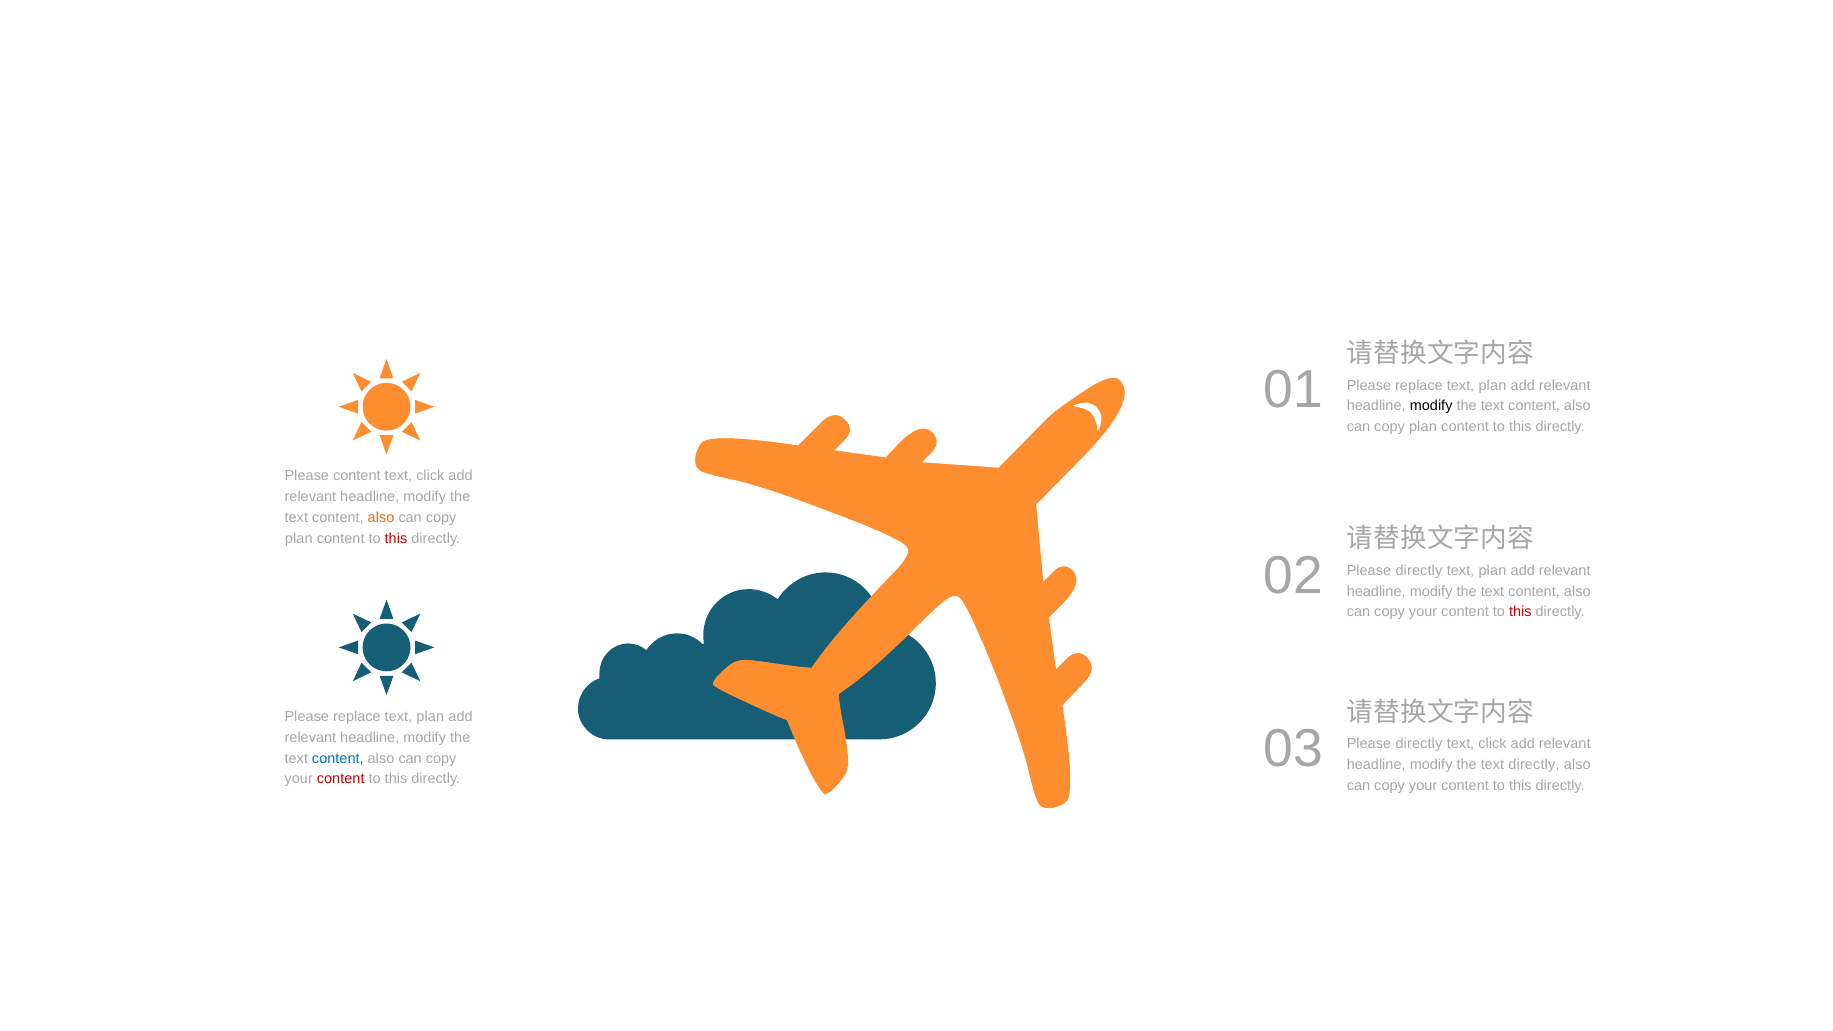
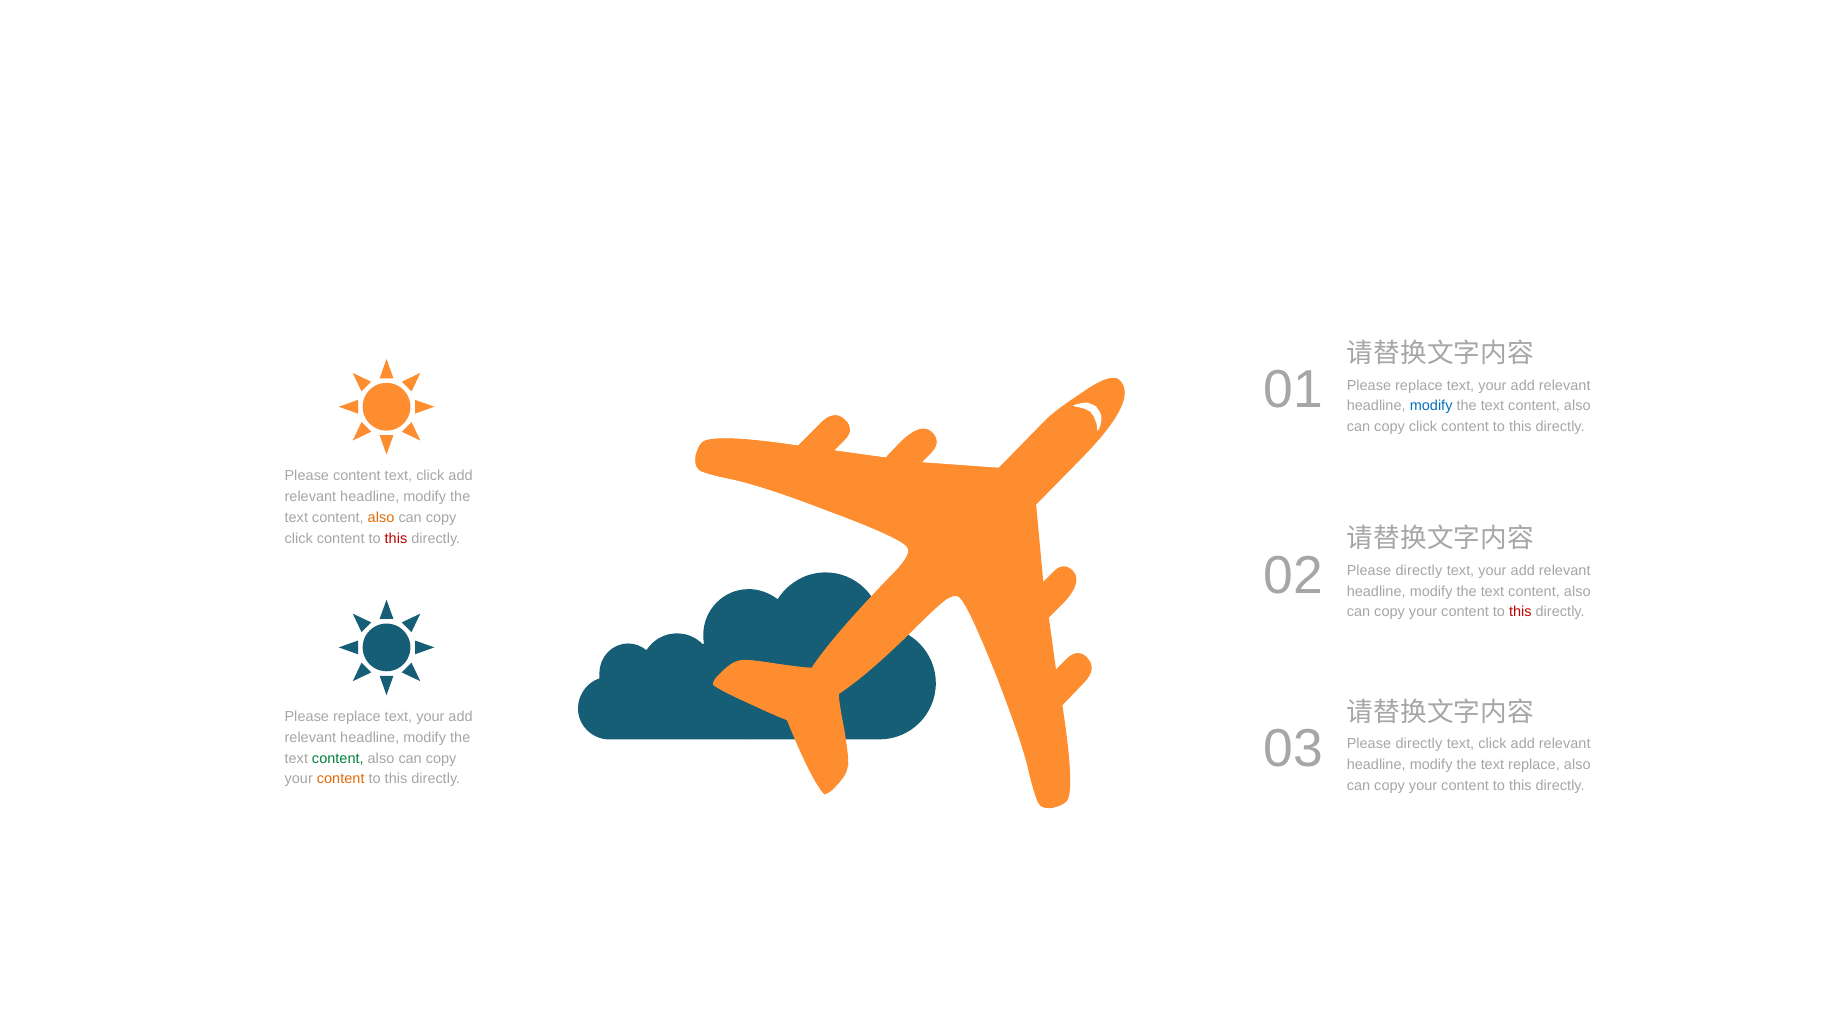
plan at (1492, 385): plan -> your
modify at (1431, 406) colour: black -> blue
plan at (1423, 427): plan -> click
plan at (299, 538): plan -> click
plan at (1492, 571): plan -> your
plan at (430, 717): plan -> your
content at (338, 758) colour: blue -> green
text directly: directly -> replace
content at (341, 779) colour: red -> orange
